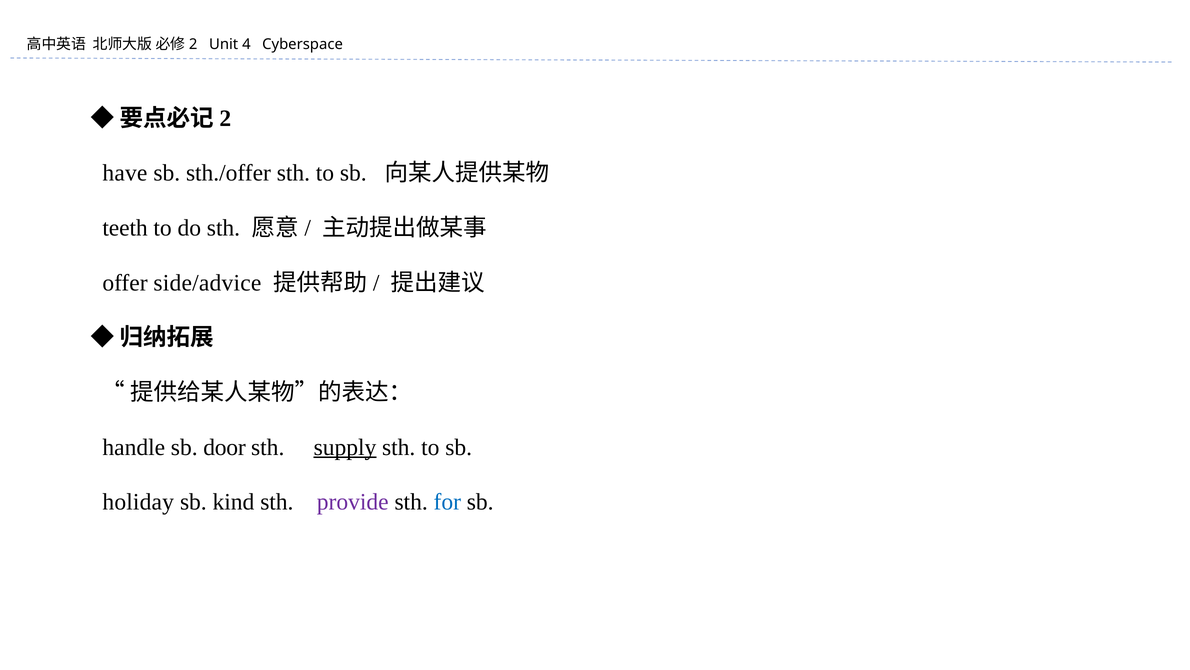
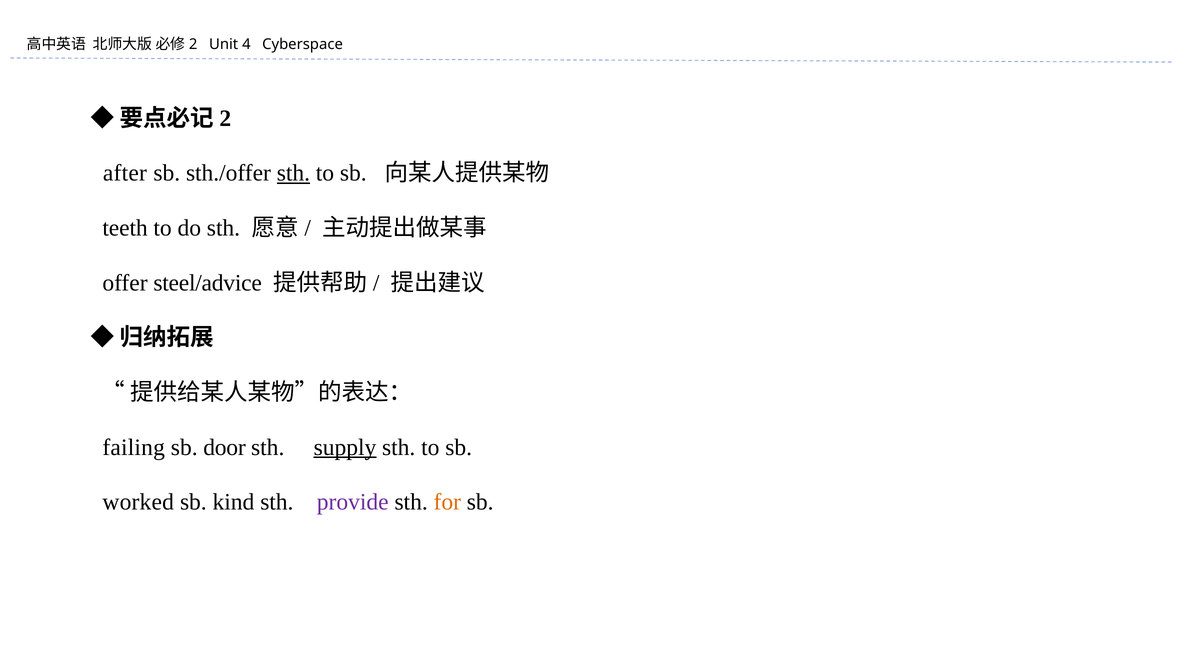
have: have -> after
sth at (293, 173) underline: none -> present
side/advice: side/advice -> steel/advice
handle: handle -> failing
holiday: holiday -> worked
for colour: blue -> orange
